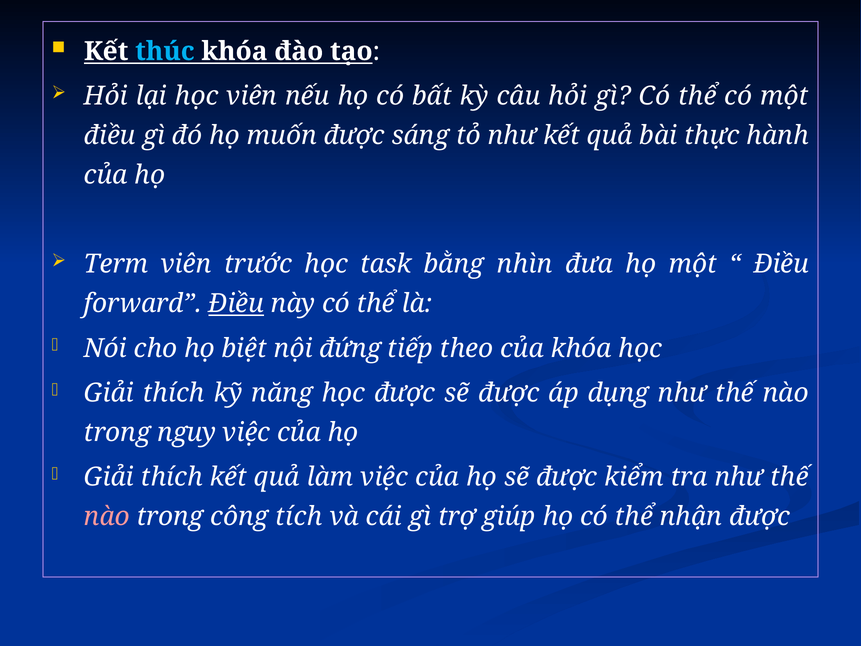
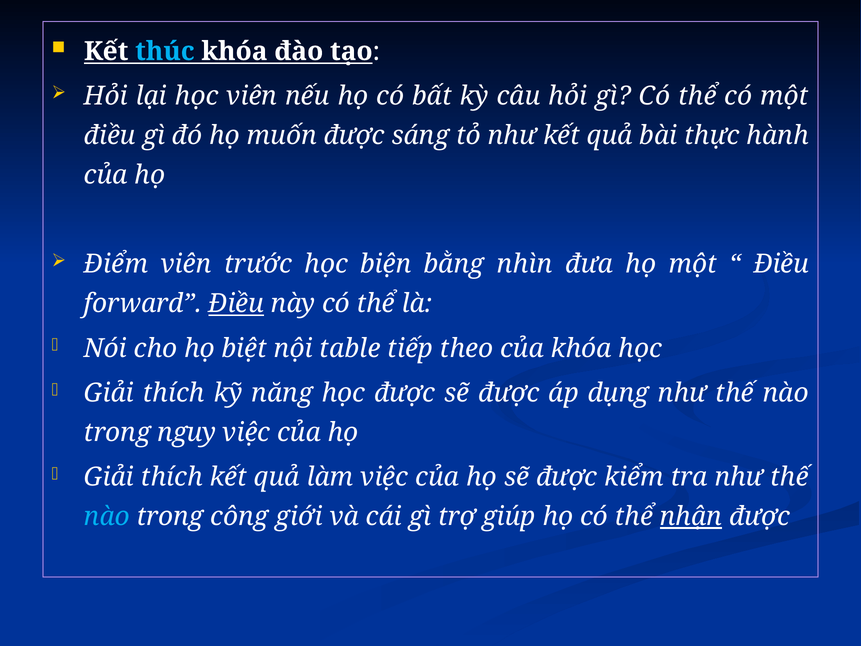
Term: Term -> Điểm
task: task -> biện
đứng: đứng -> table
nào at (107, 516) colour: pink -> light blue
tích: tích -> giới
nhận underline: none -> present
